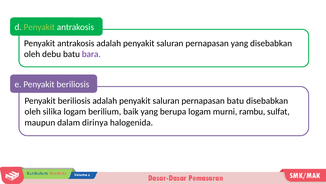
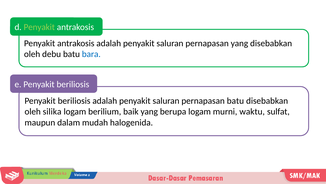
bara colour: purple -> blue
rambu: rambu -> waktu
dirinya: dirinya -> mudah
